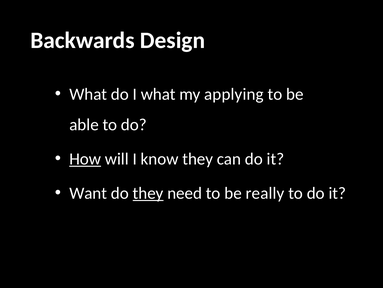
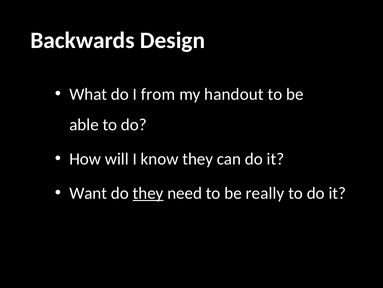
I what: what -> from
applying: applying -> handout
How underline: present -> none
